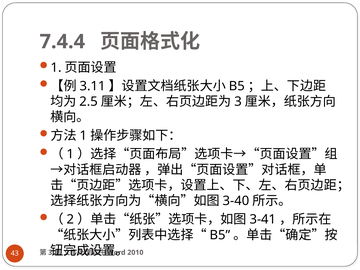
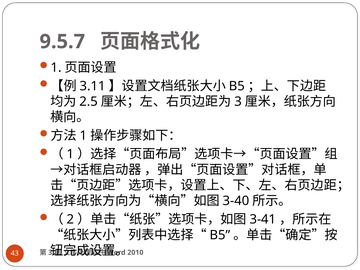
7.4.4: 7.4.4 -> 9.5.7
